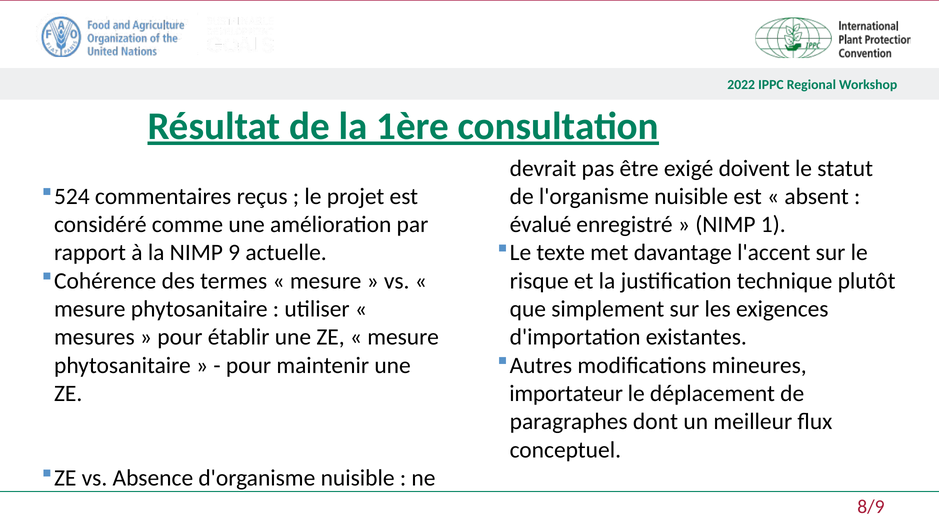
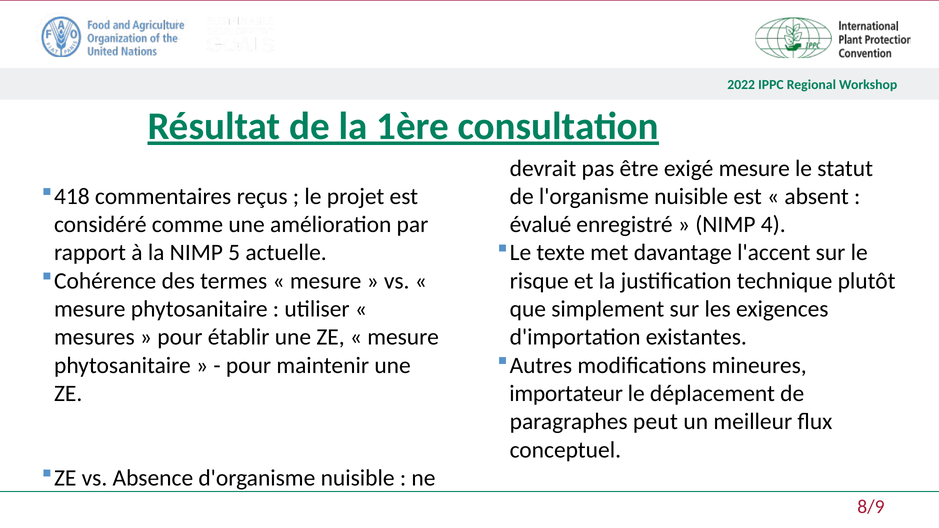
exigé doivent: doivent -> mesure
524: 524 -> 418
1: 1 -> 4
9: 9 -> 5
dont: dont -> peut
